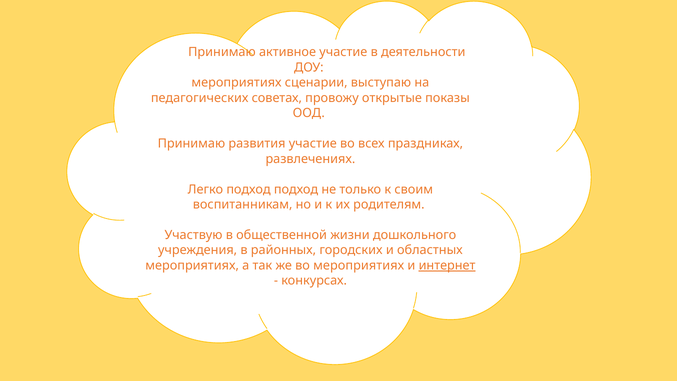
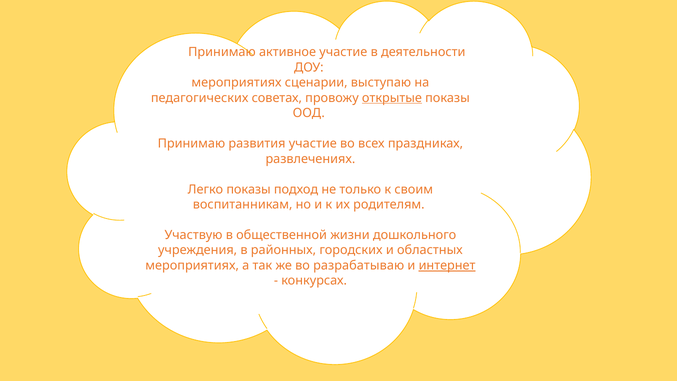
открытые underline: none -> present
Легко подход: подход -> показы
во мероприятиях: мероприятиях -> разрабатываю
